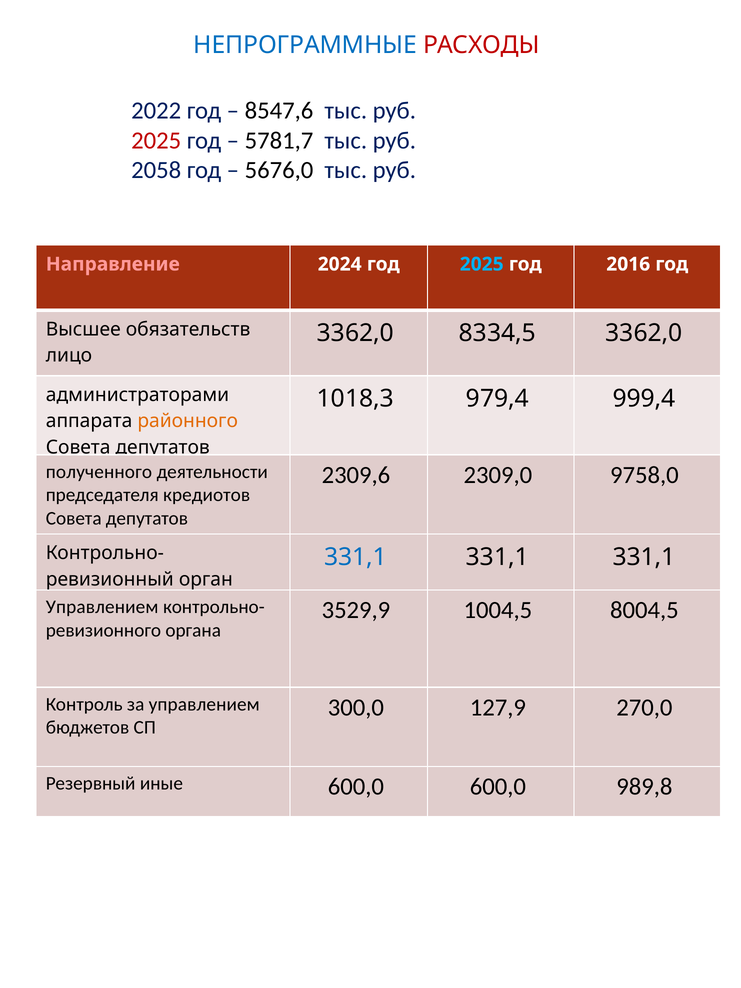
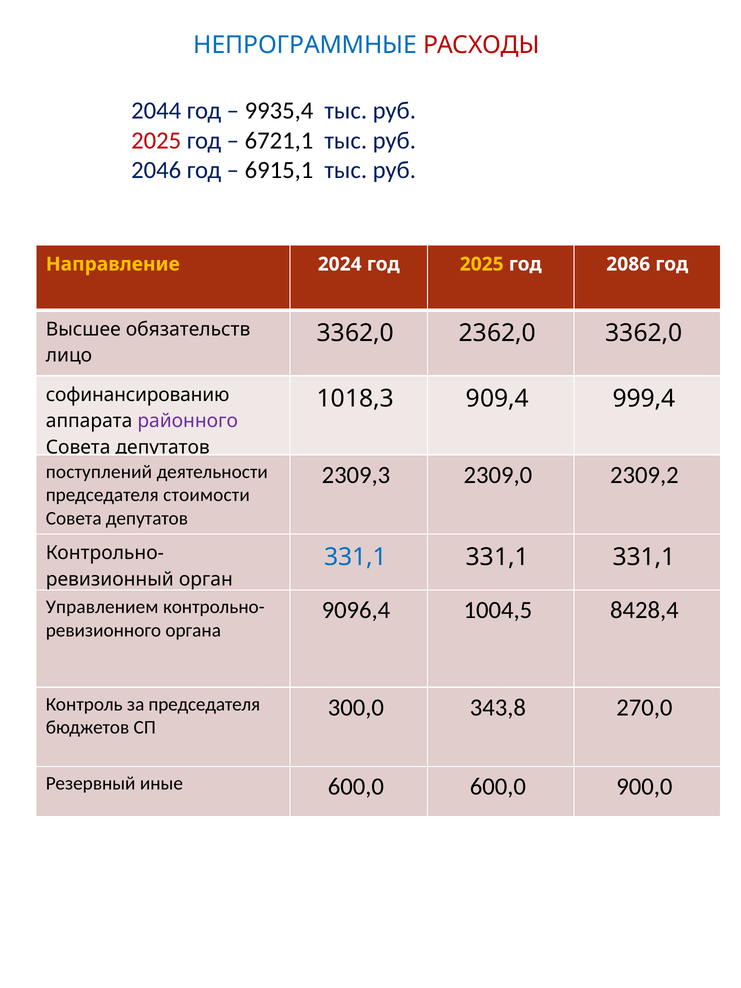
2022: 2022 -> 2044
8547,6: 8547,6 -> 9935,4
5781,7: 5781,7 -> 6721,1
2058: 2058 -> 2046
5676,0: 5676,0 -> 6915,1
Направление colour: pink -> yellow
2025 at (482, 264) colour: light blue -> yellow
2016: 2016 -> 2086
8334,5: 8334,5 -> 2362,0
администраторами: администраторами -> софинансированию
979,4: 979,4 -> 909,4
районного colour: orange -> purple
полученного: полученного -> поступлений
2309,6: 2309,6 -> 2309,3
9758,0: 9758,0 -> 2309,2
кредиотов: кредиотов -> стоимости
3529,9: 3529,9 -> 9096,4
8004,5: 8004,5 -> 8428,4
за управлением: управлением -> председателя
127,9: 127,9 -> 343,8
989,8: 989,8 -> 900,0
